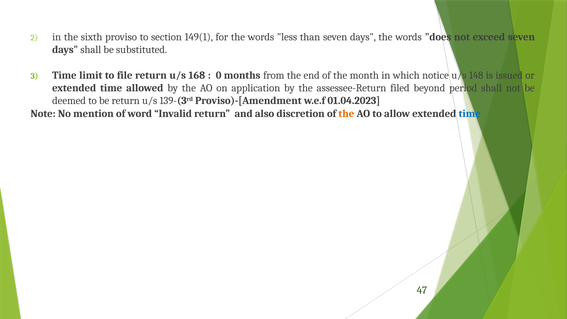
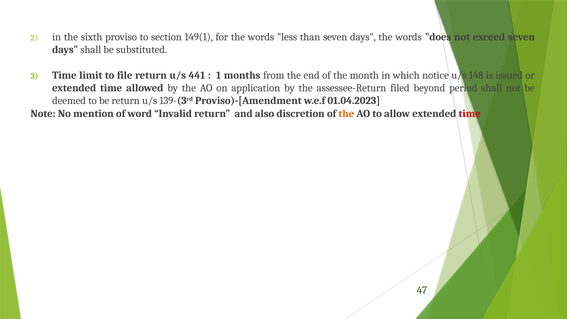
168: 168 -> 441
0: 0 -> 1
time at (470, 113) colour: blue -> red
